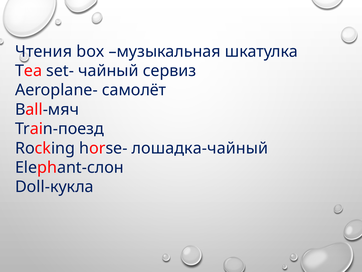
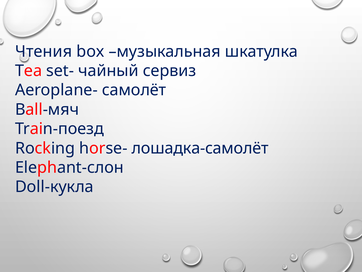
лошадка-чайный: лошадка-чайный -> лошадка-cамолёт
